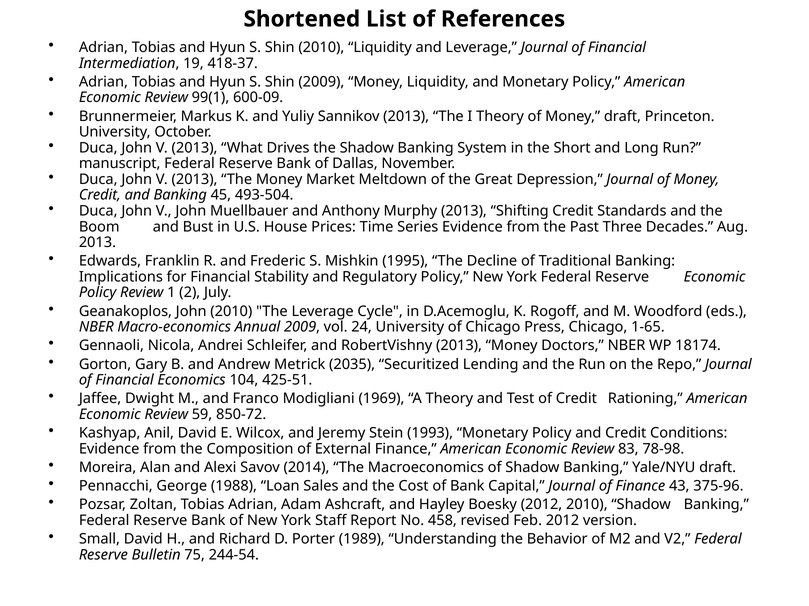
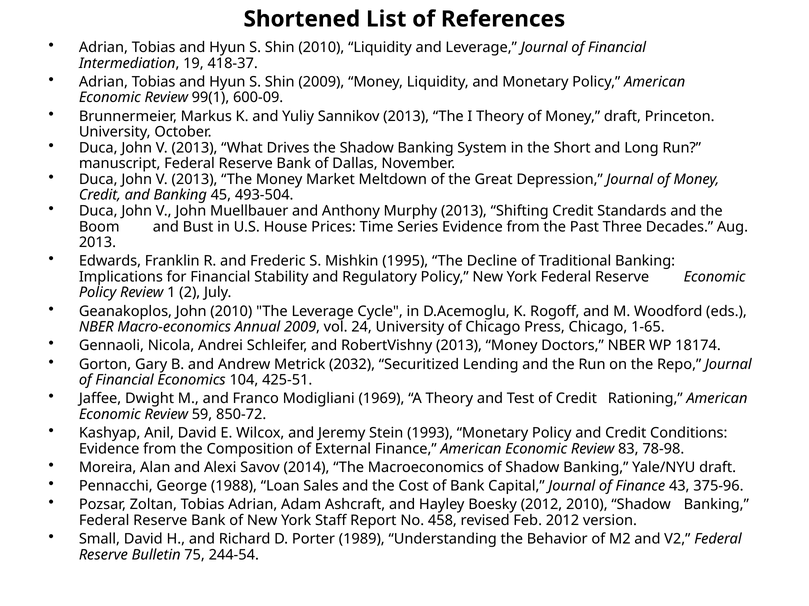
2035: 2035 -> 2032
